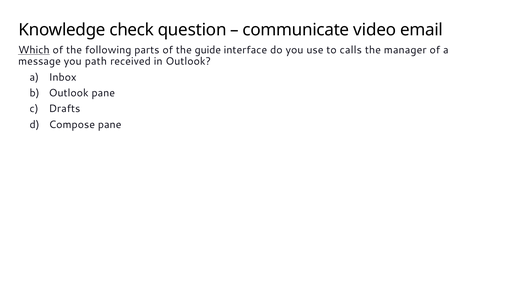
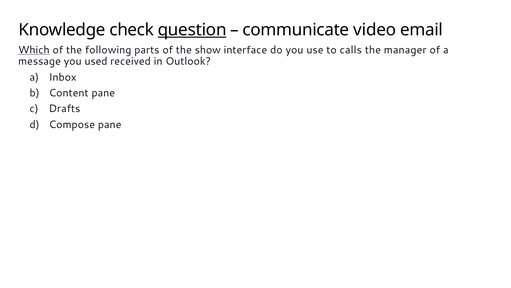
question underline: none -> present
guide: guide -> show
path: path -> used
Outlook at (69, 93): Outlook -> Content
